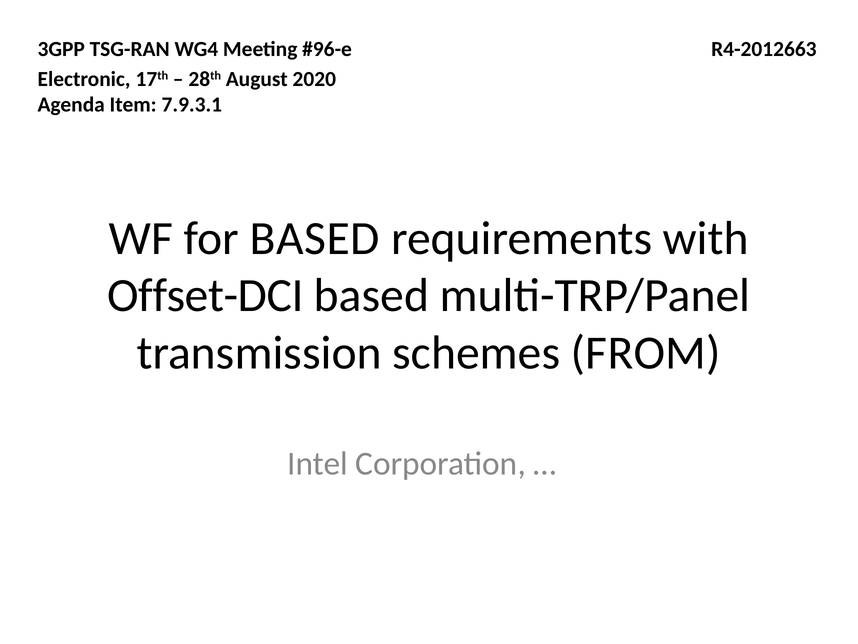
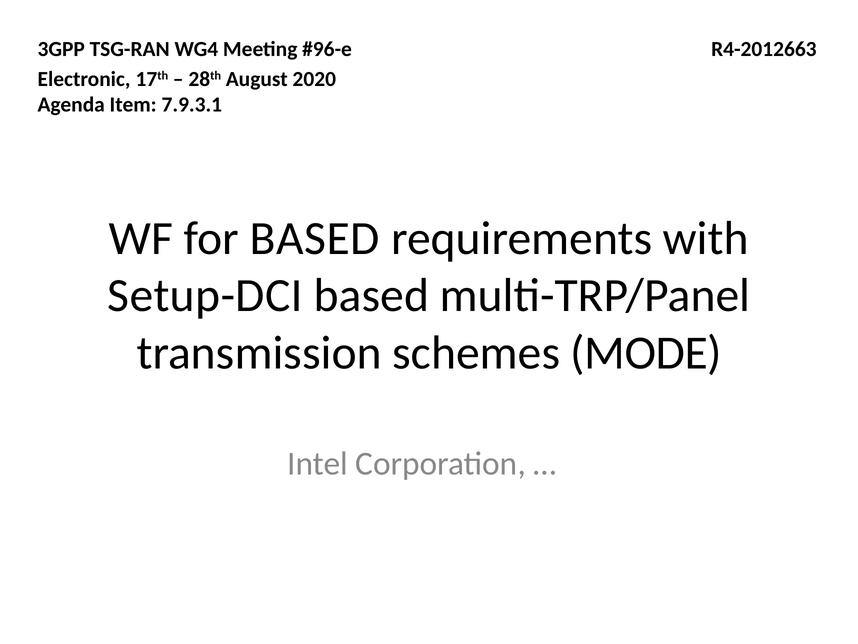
Offset-DCI: Offset-DCI -> Setup-DCI
FROM: FROM -> MODE
